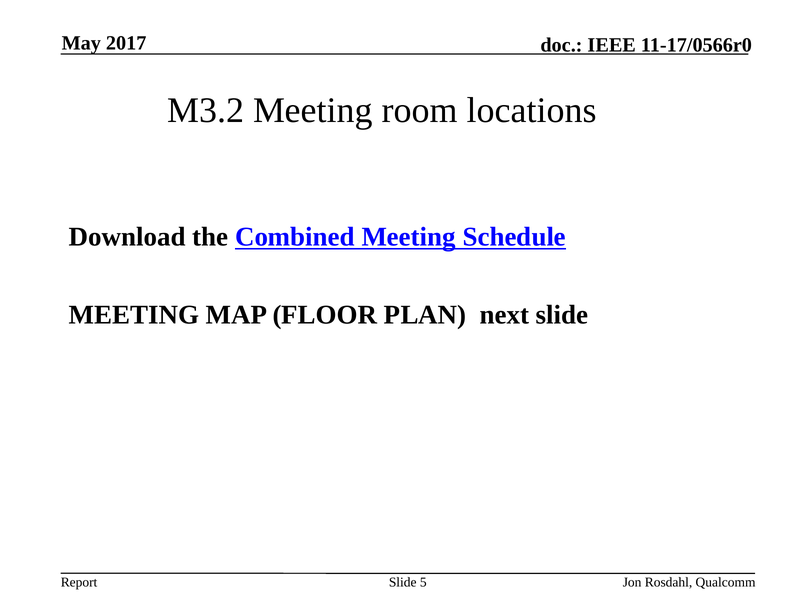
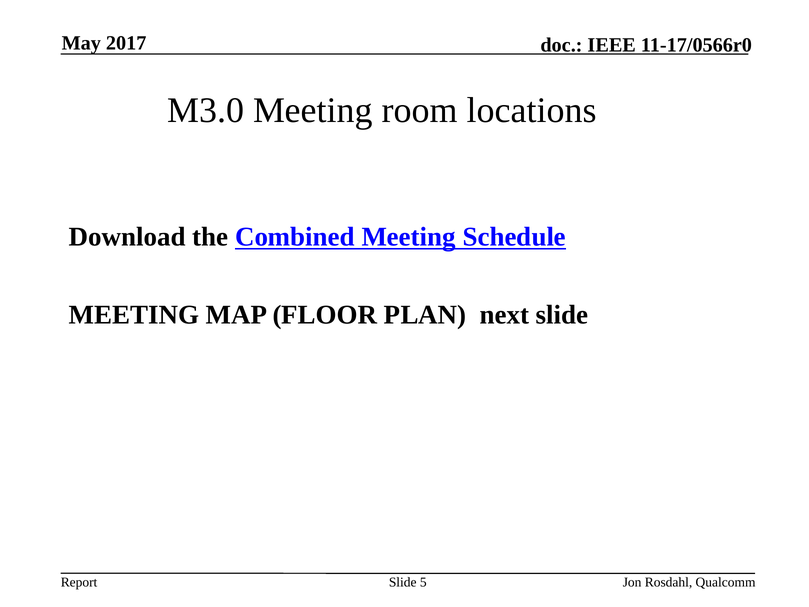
M3.2: M3.2 -> M3.0
